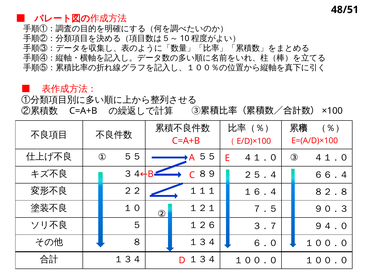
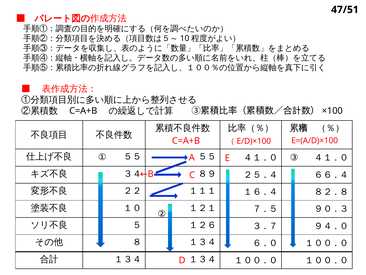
48/51: 48/51 -> 47/51
